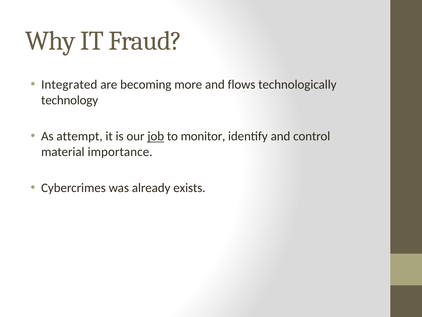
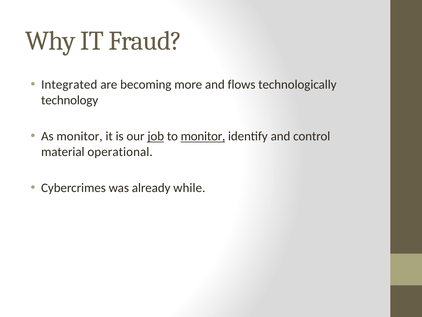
As attempt: attempt -> monitor
monitor at (203, 136) underline: none -> present
importance: importance -> operational
exists: exists -> while
